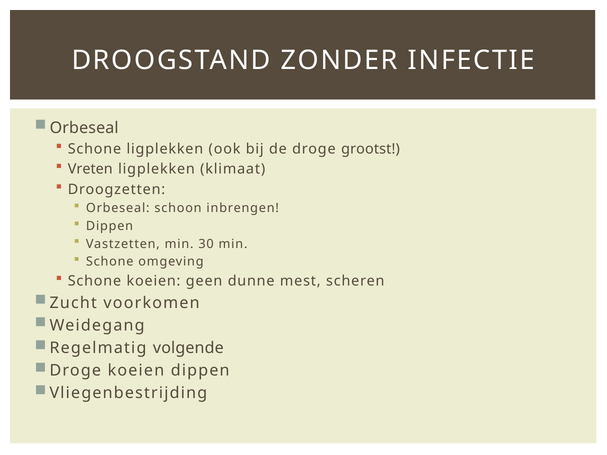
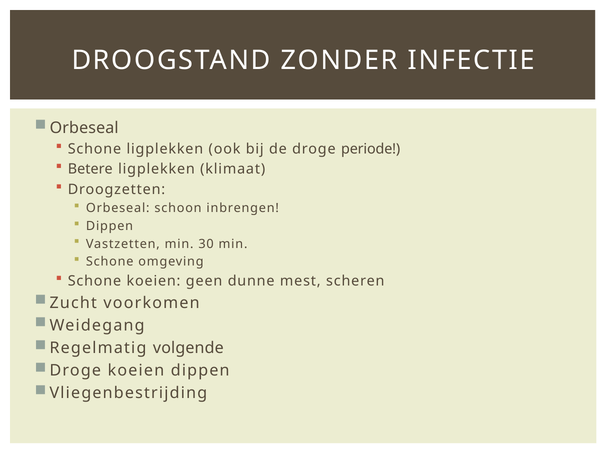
grootst: grootst -> periode
Vreten: Vreten -> Betere
